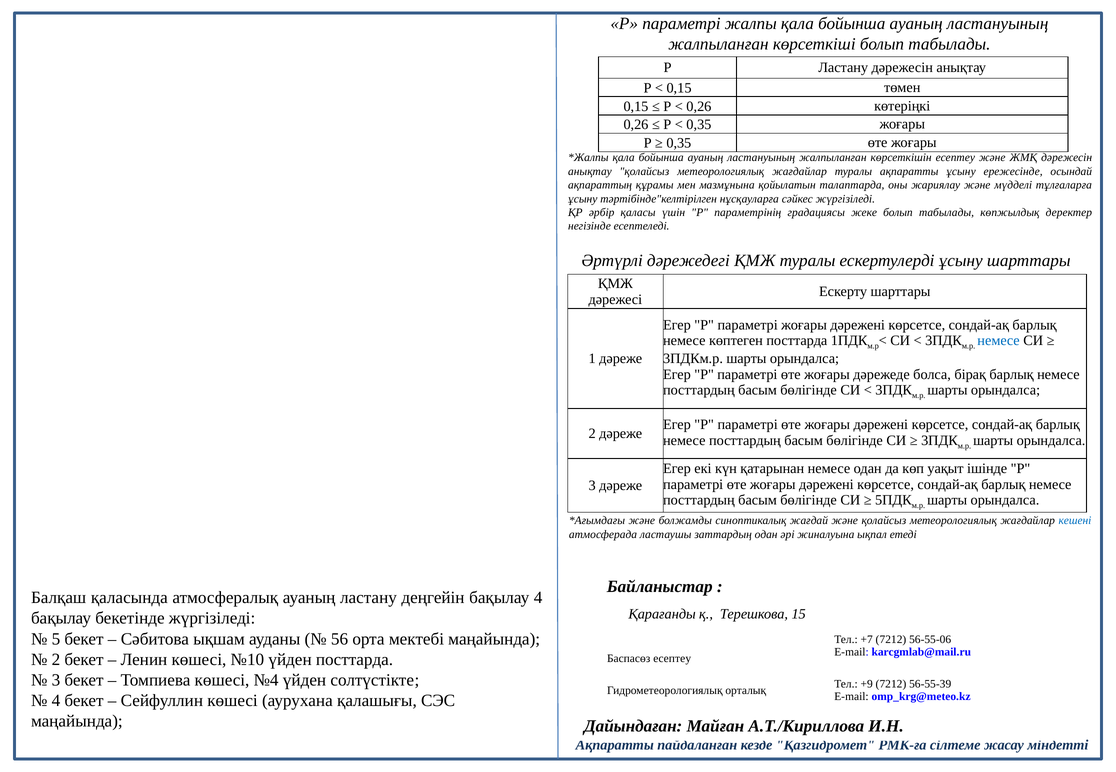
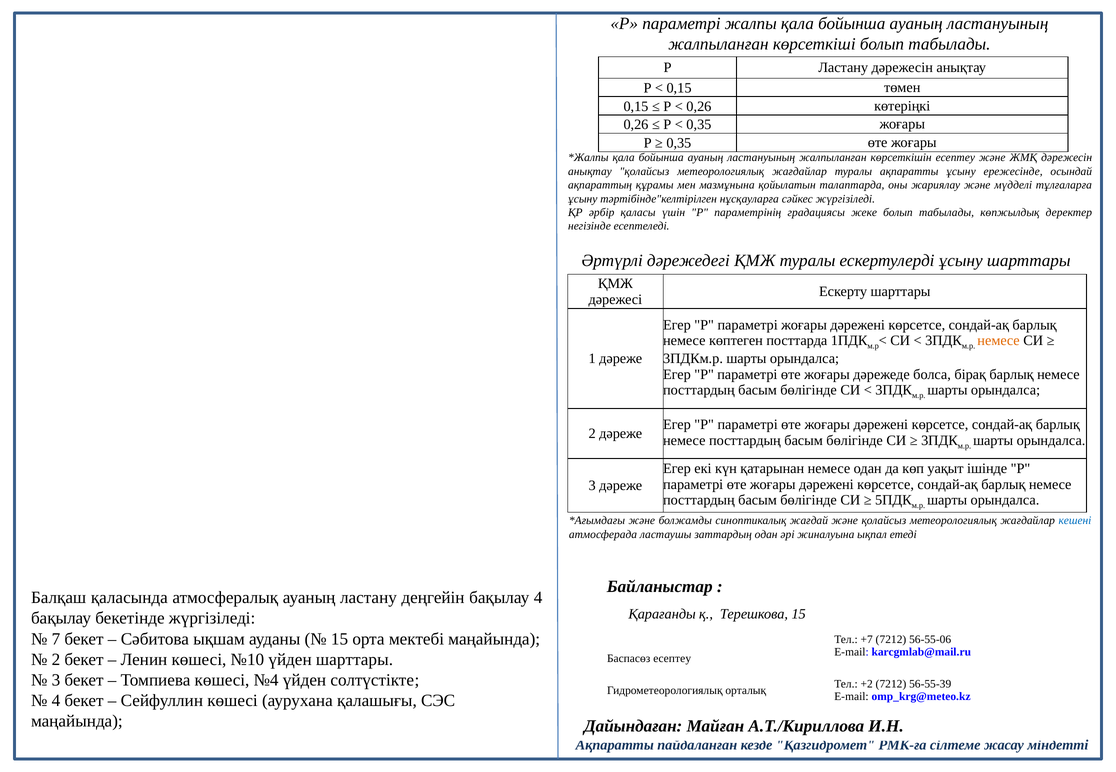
немесе at (998, 341) colour: blue -> orange
5: 5 -> 7
56 at (340, 639): 56 -> 15
үйден посттарда: посттарда -> шарттары
+9: +9 -> +2
